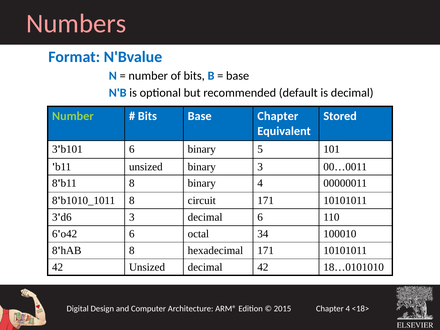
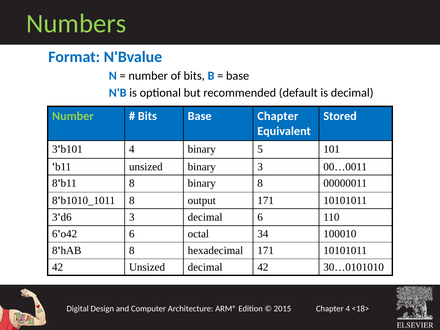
Numbers colour: pink -> light green
3'b101 6: 6 -> 4
binary 4: 4 -> 8
circuit: circuit -> output
18…0101010: 18…0101010 -> 30…0101010
